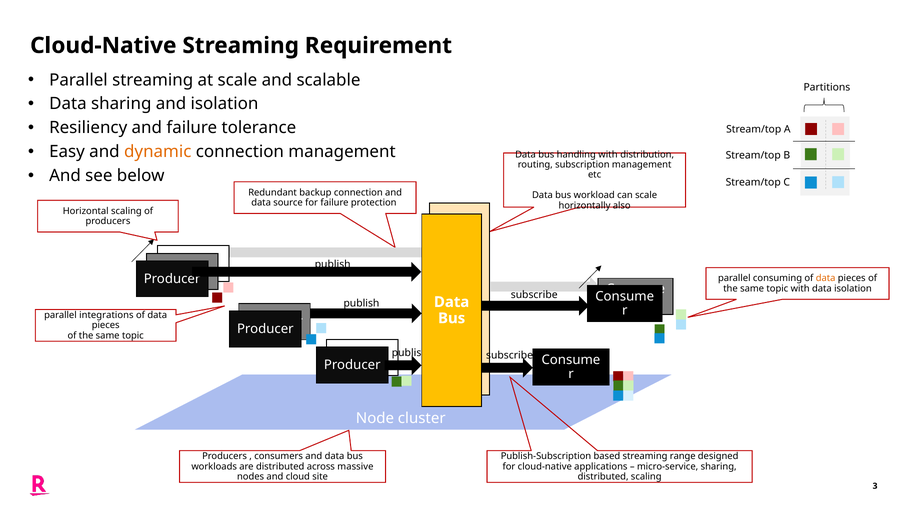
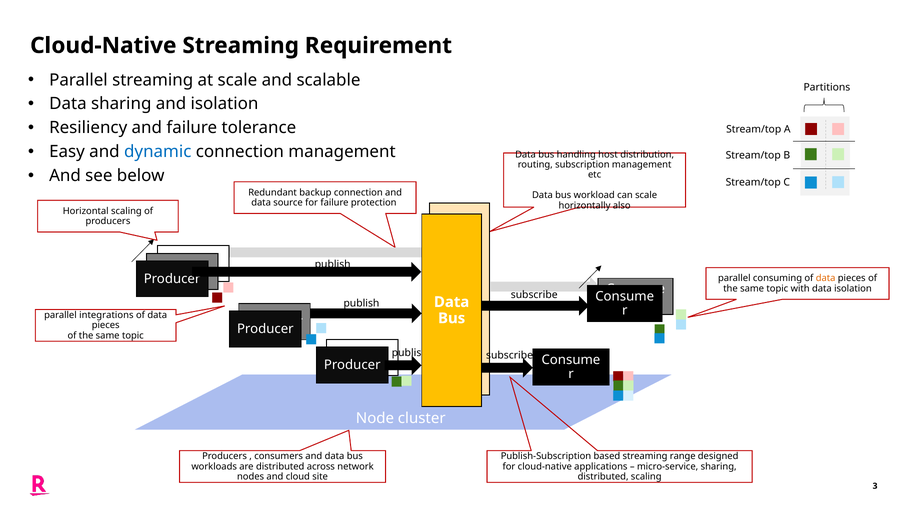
dynamic colour: orange -> blue
handling with: with -> host
massive: massive -> network
